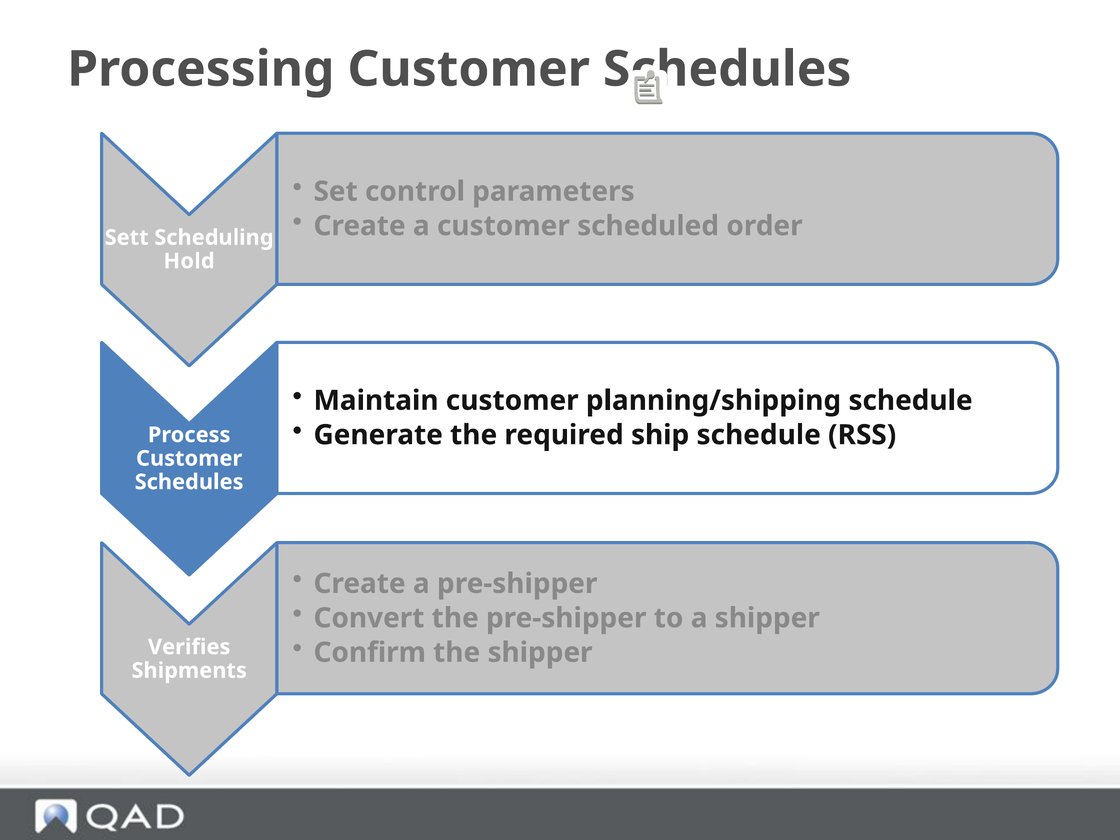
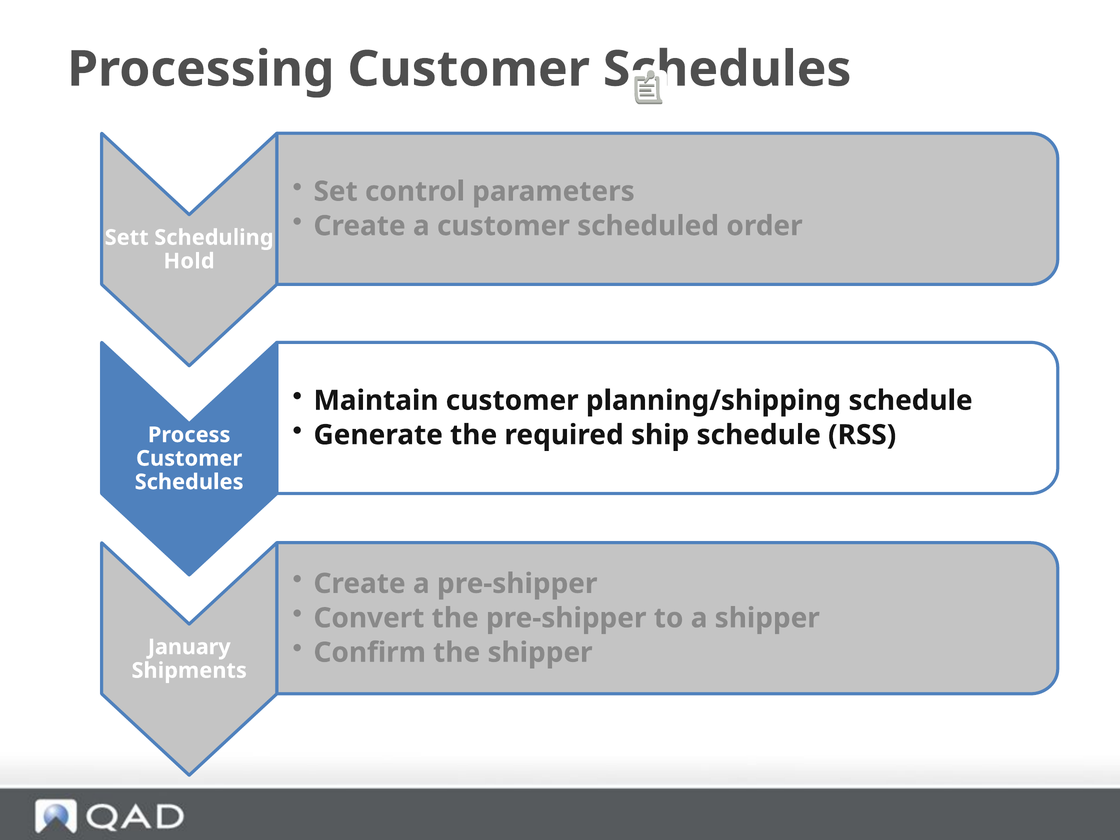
Verifies: Verifies -> January
